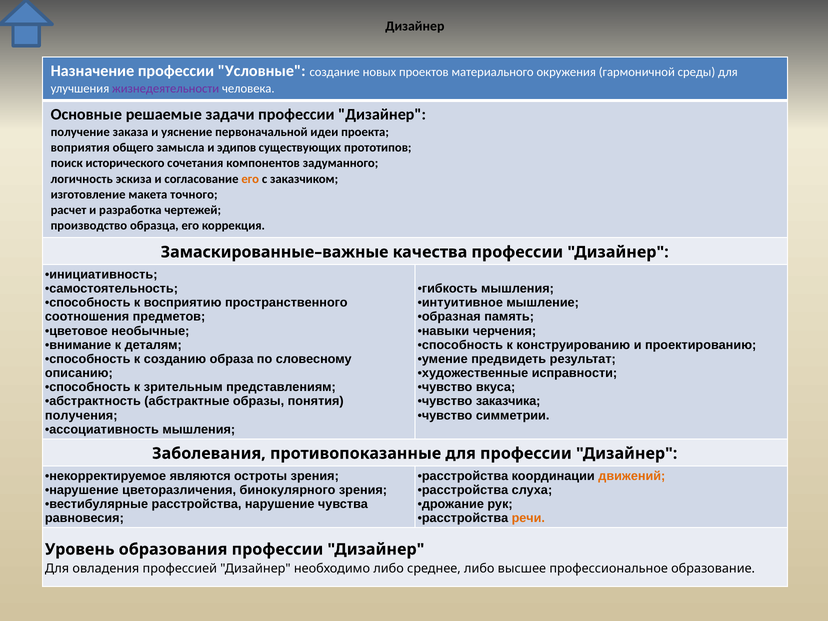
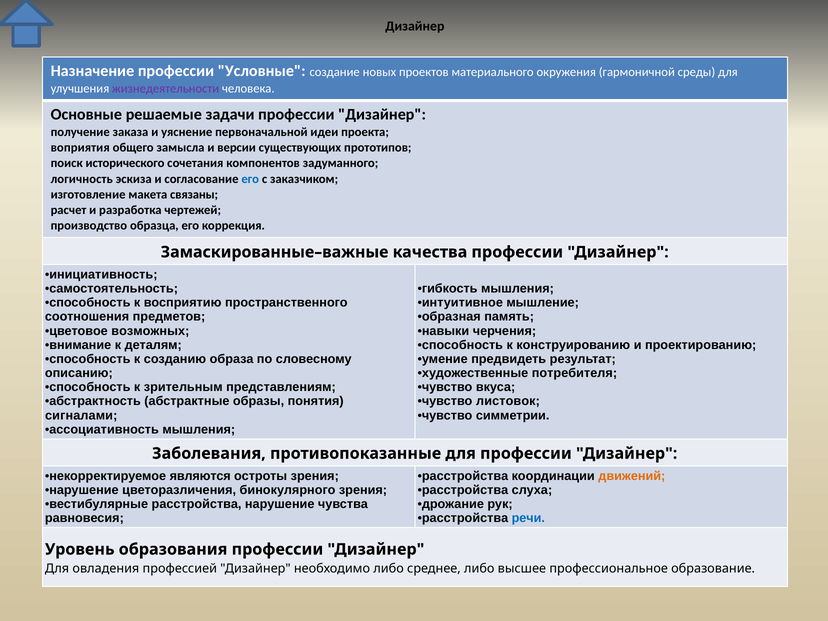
эдипов: эдипов -> версии
его at (250, 179) colour: orange -> blue
точного: точного -> связаны
необычные: необычные -> возможных
исправности: исправности -> потребителя
заказчика: заказчика -> листовок
получения: получения -> сигналами
речи colour: orange -> blue
